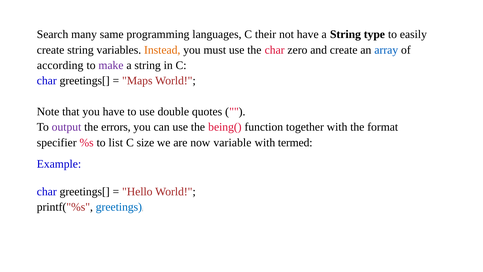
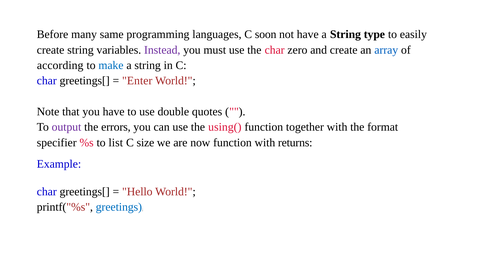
Search: Search -> Before
their: their -> soon
Instead colour: orange -> purple
make colour: purple -> blue
Maps: Maps -> Enter
being(: being( -> using(
now variable: variable -> function
termed: termed -> returns
